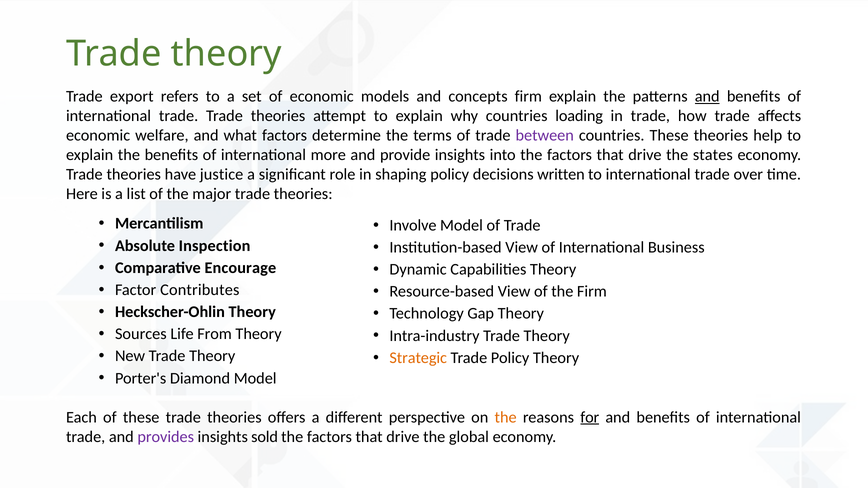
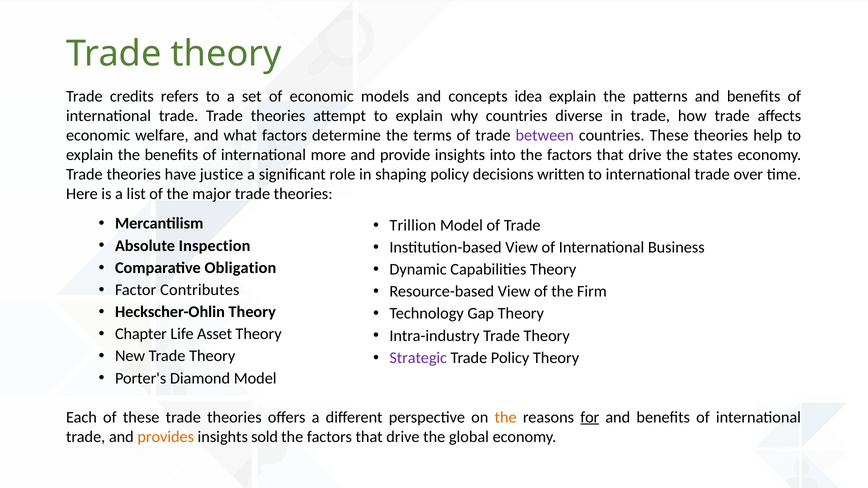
export: export -> credits
concepts firm: firm -> idea
and at (707, 96) underline: present -> none
loading: loading -> diverse
Involve: Involve -> Trillion
Encourage: Encourage -> Obligation
Sources: Sources -> Chapter
From: From -> Asset
Strategic colour: orange -> purple
provides colour: purple -> orange
